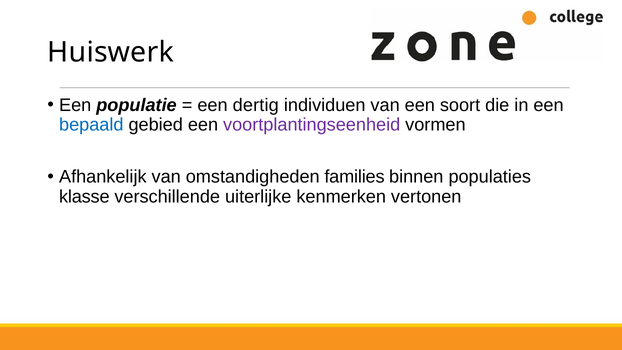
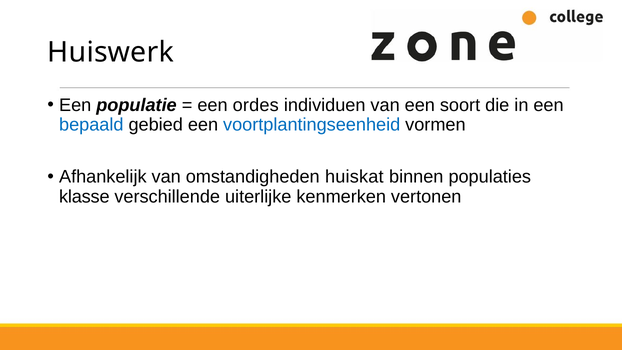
dertig: dertig -> ordes
voortplantingseenheid colour: purple -> blue
families: families -> huiskat
